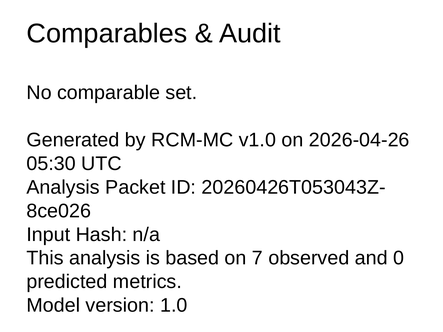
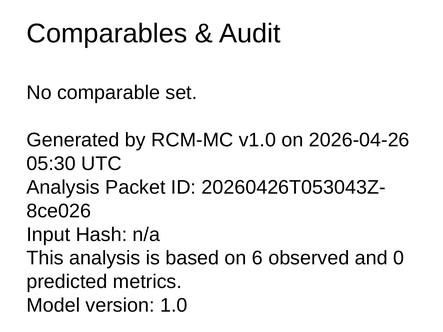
7: 7 -> 6
